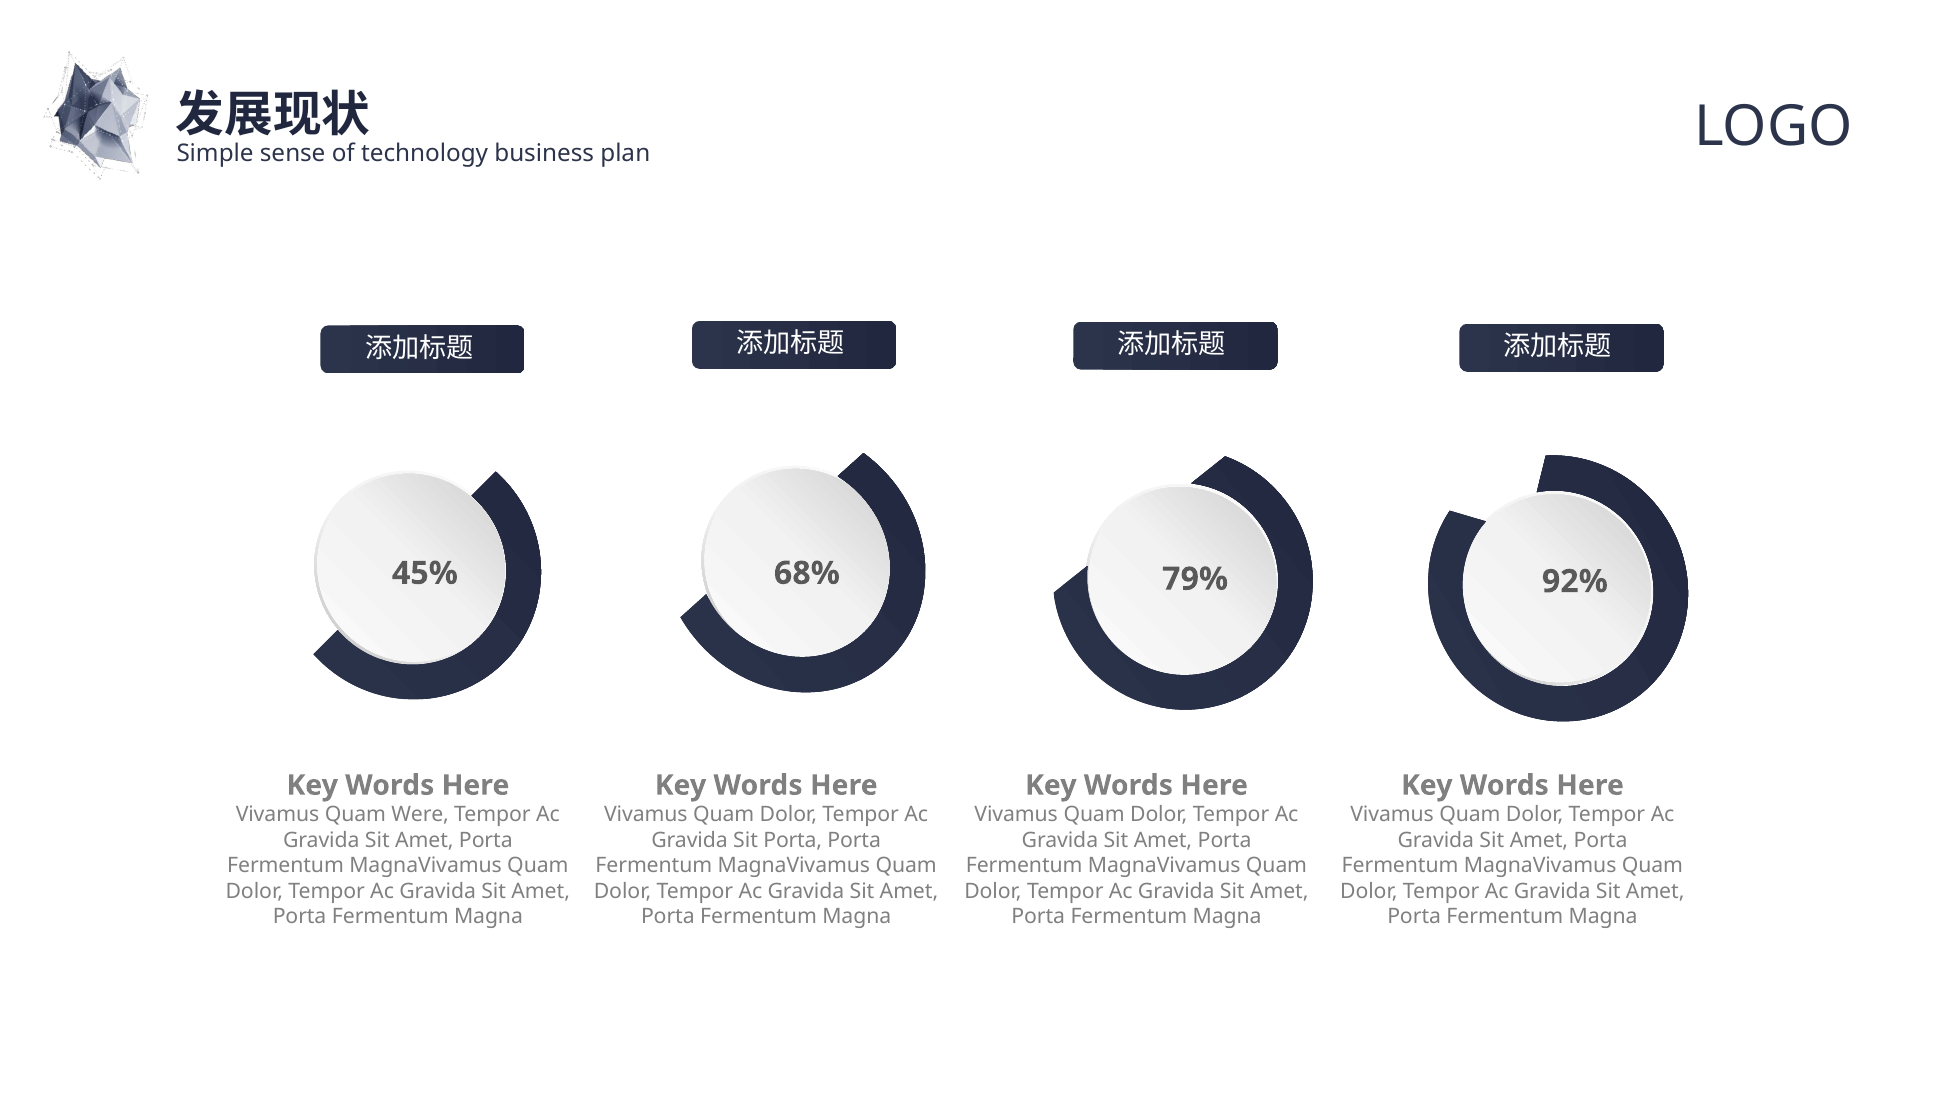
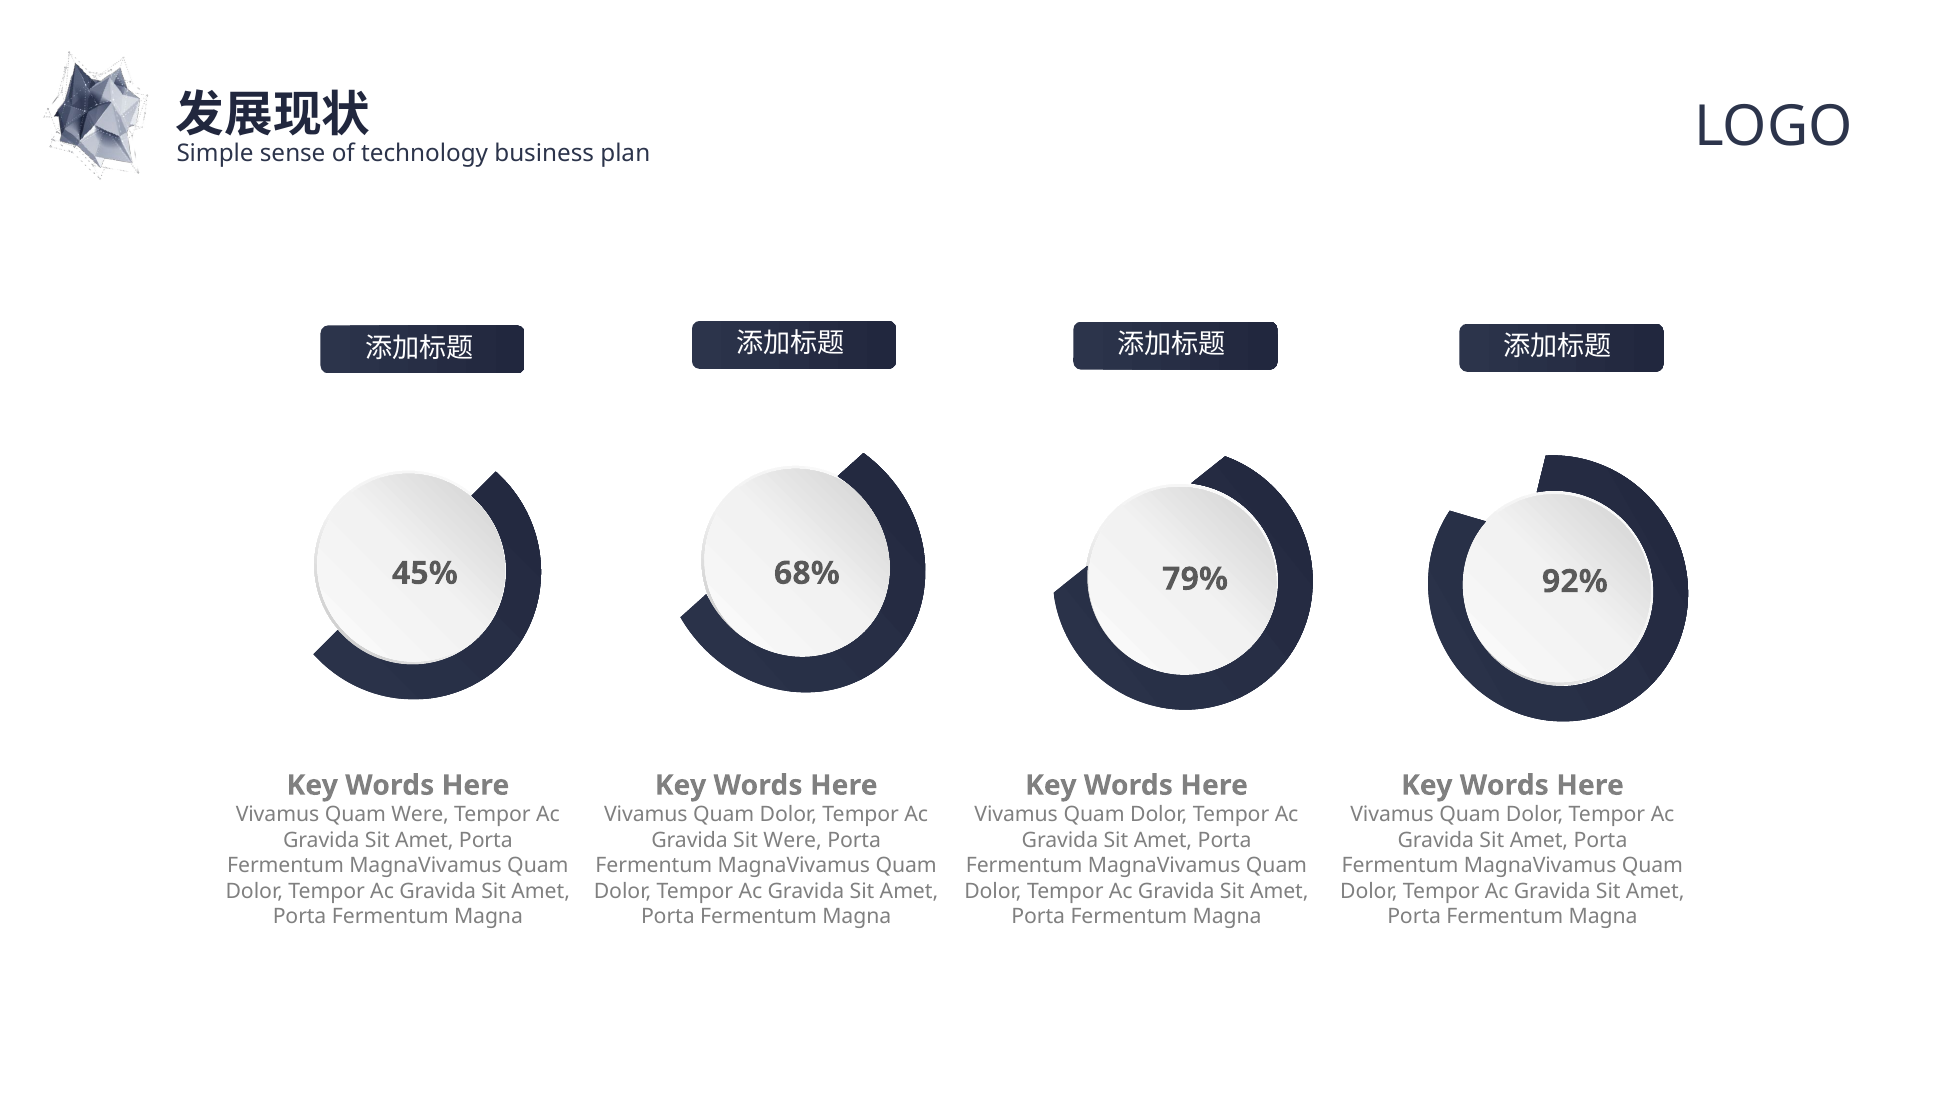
Sit Porta: Porta -> Were
